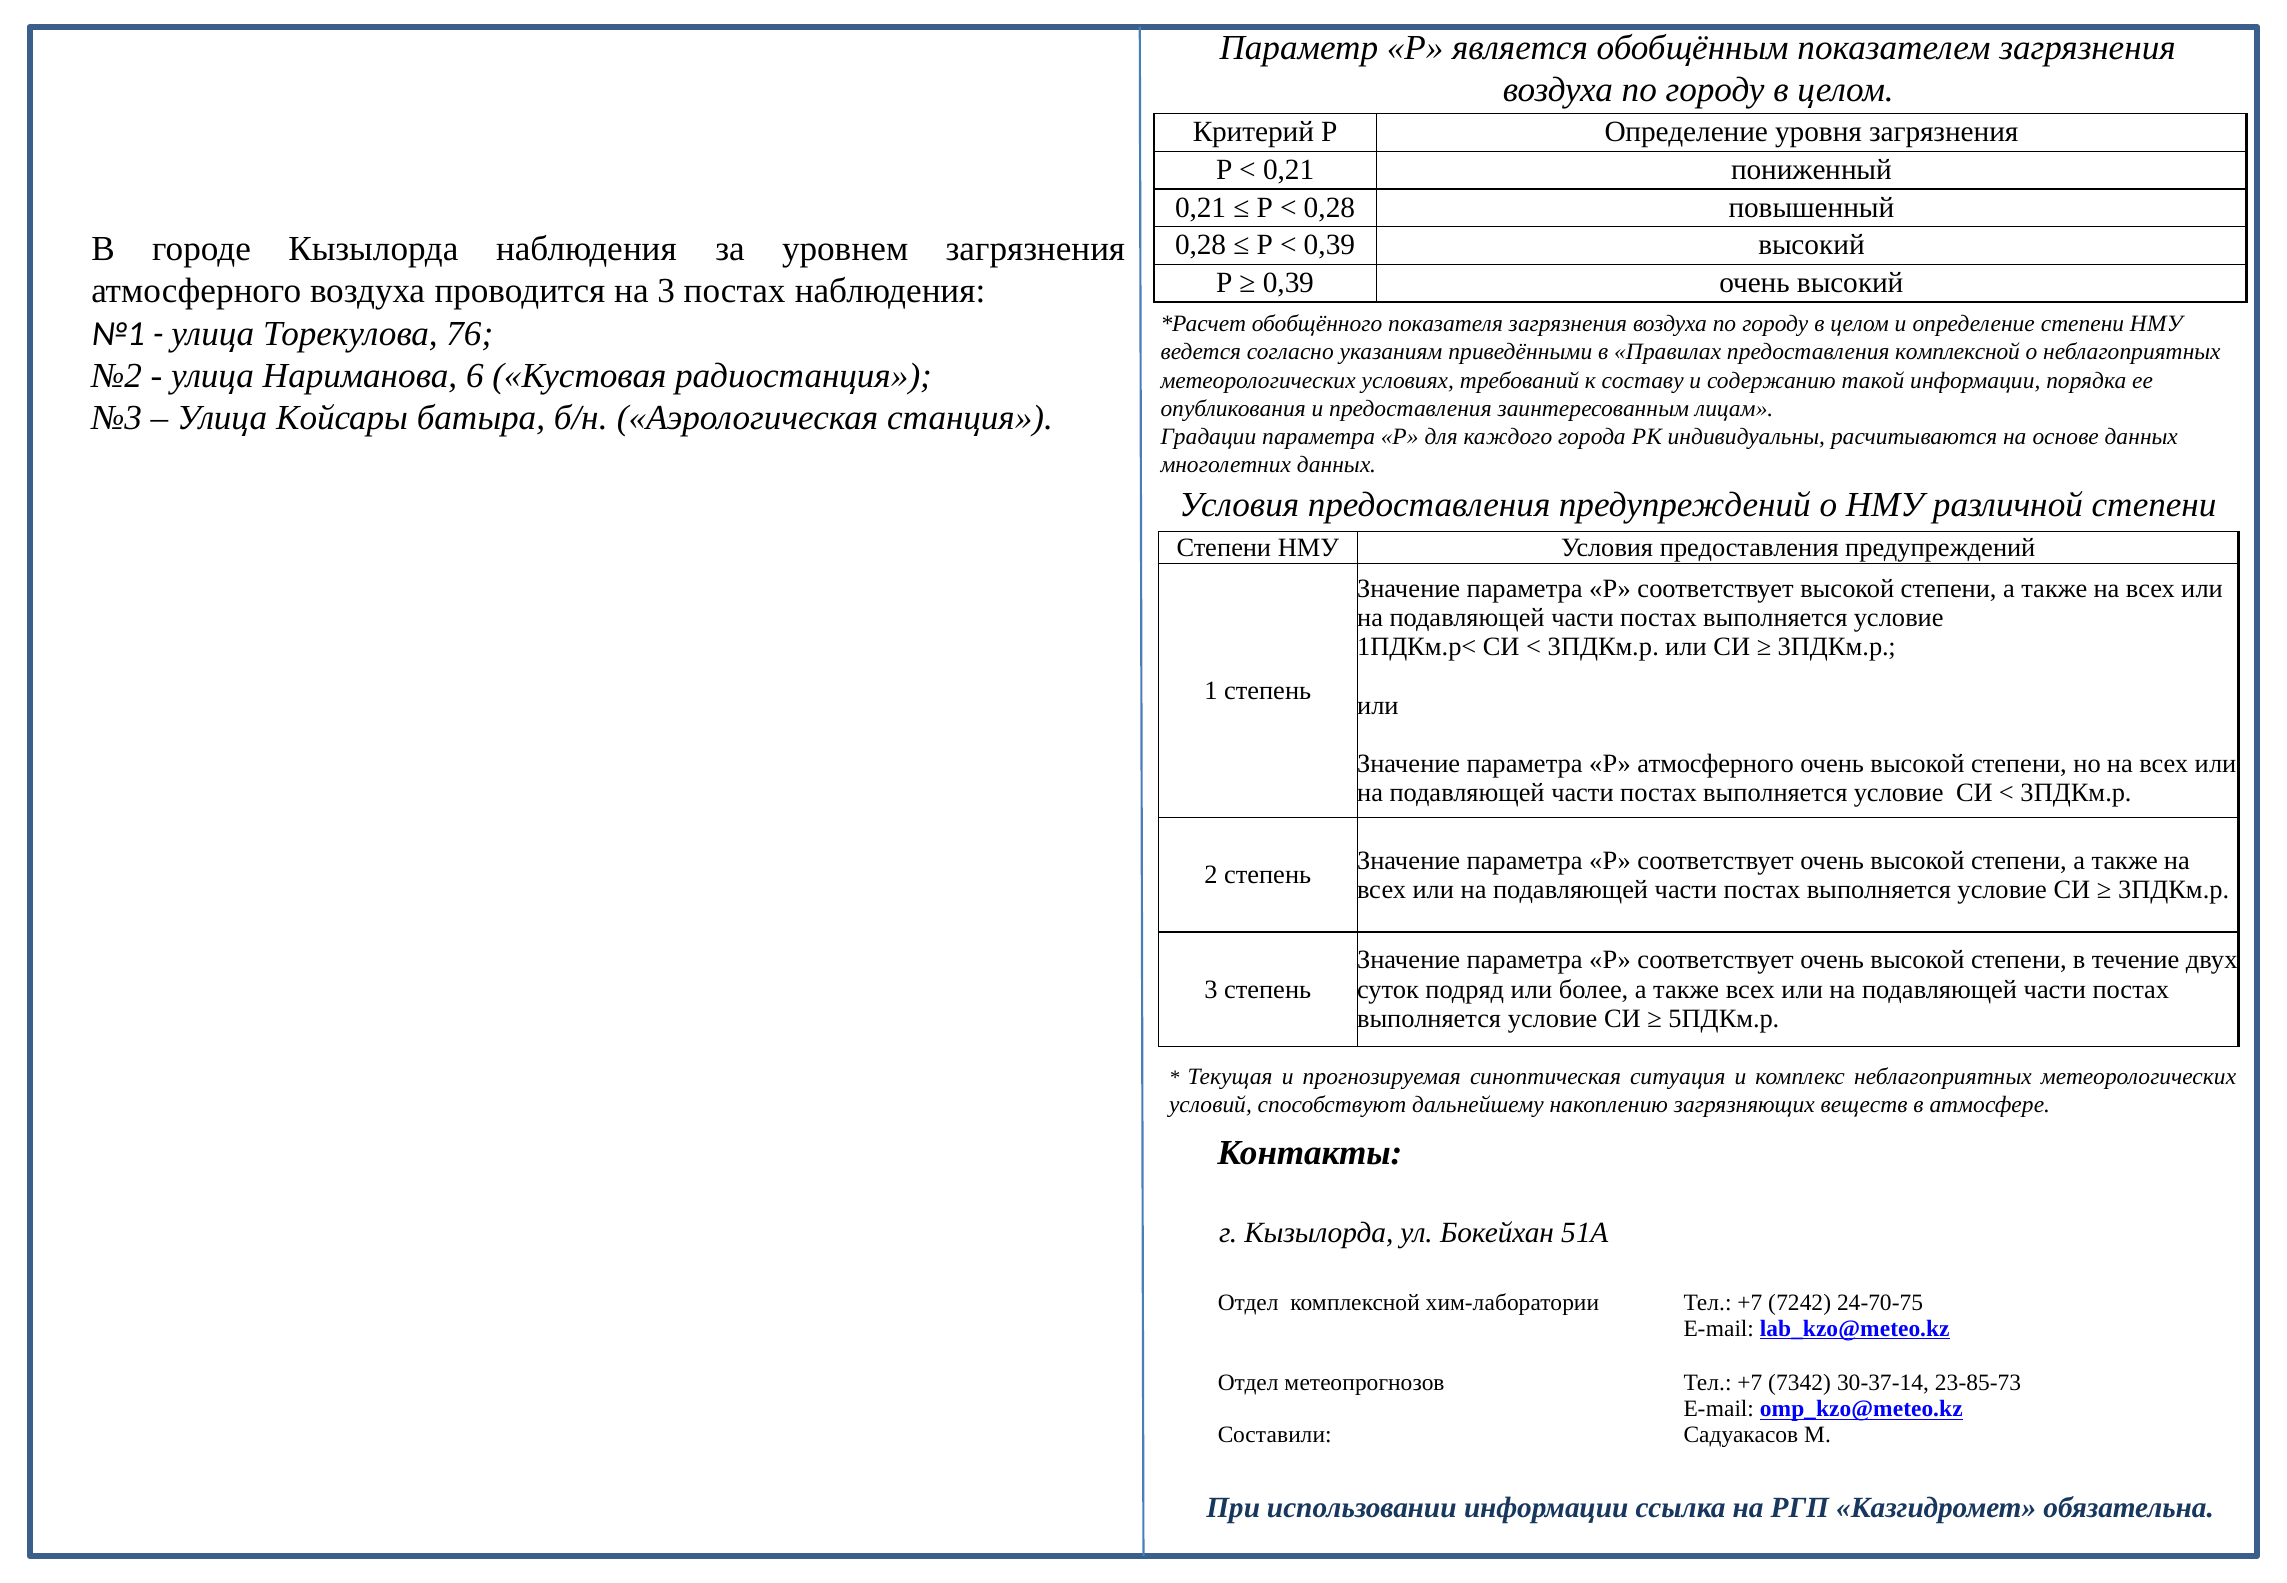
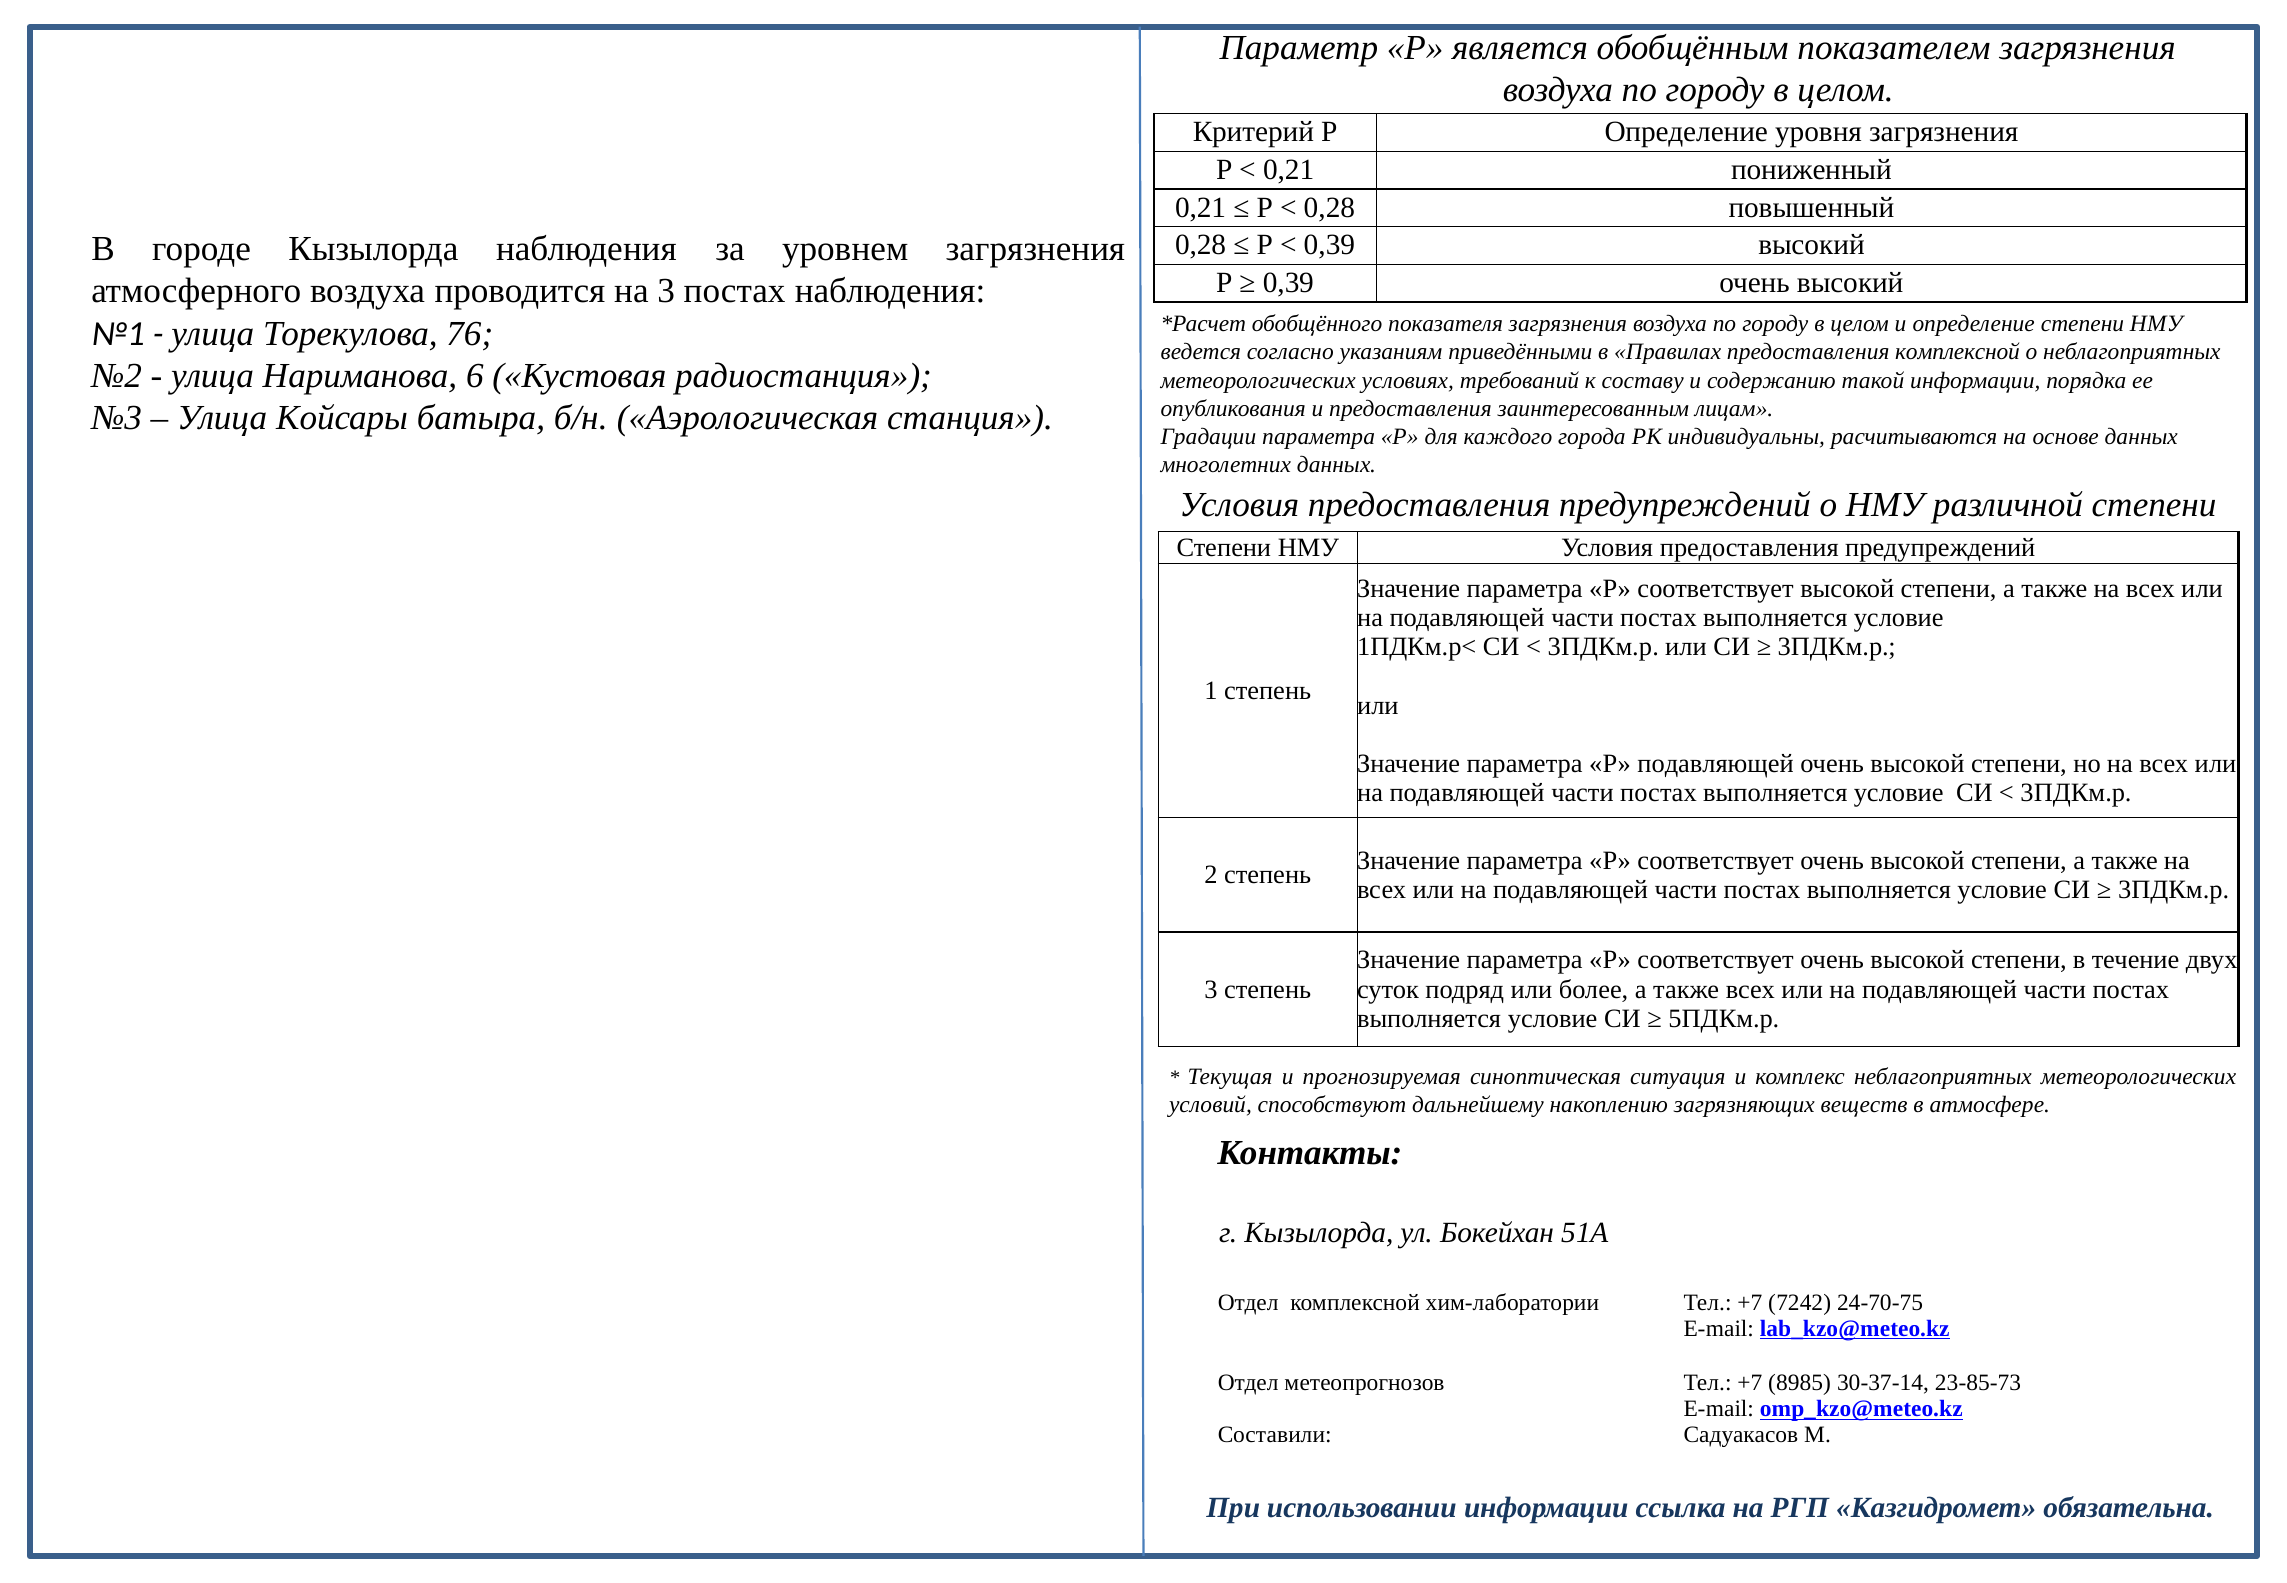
Р атмосферного: атмосферного -> подавляющей
7342: 7342 -> 8985
